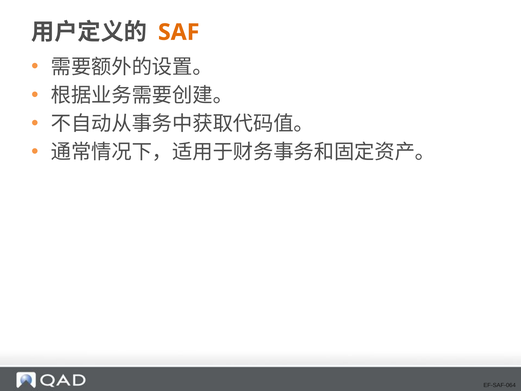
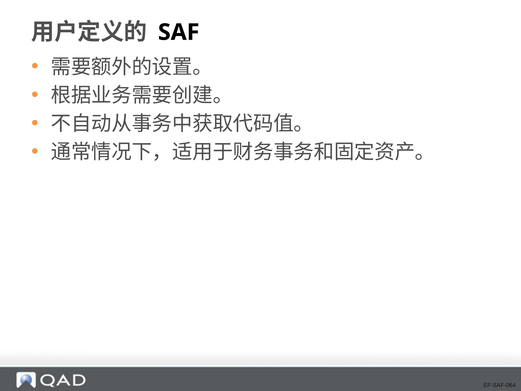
SAF colour: orange -> black
